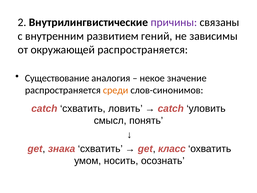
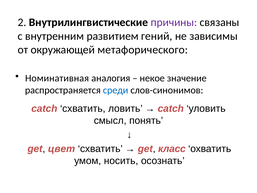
окружающей распространяется: распространяется -> метафорического
Существование: Существование -> Номинативная
среди colour: orange -> blue
знака: знака -> цвет
